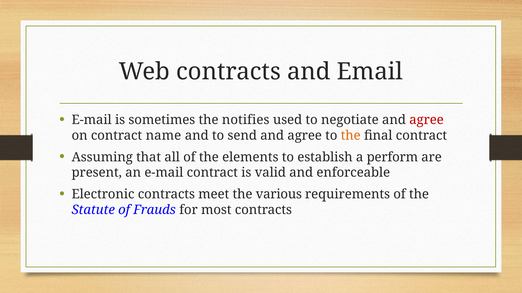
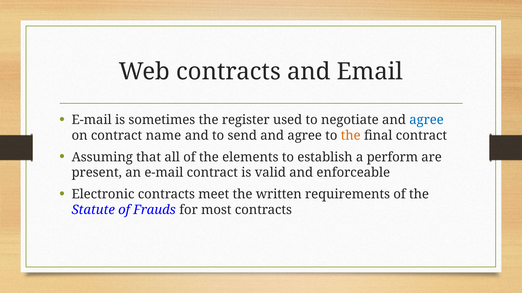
notifies: notifies -> register
agree at (427, 120) colour: red -> blue
various: various -> written
